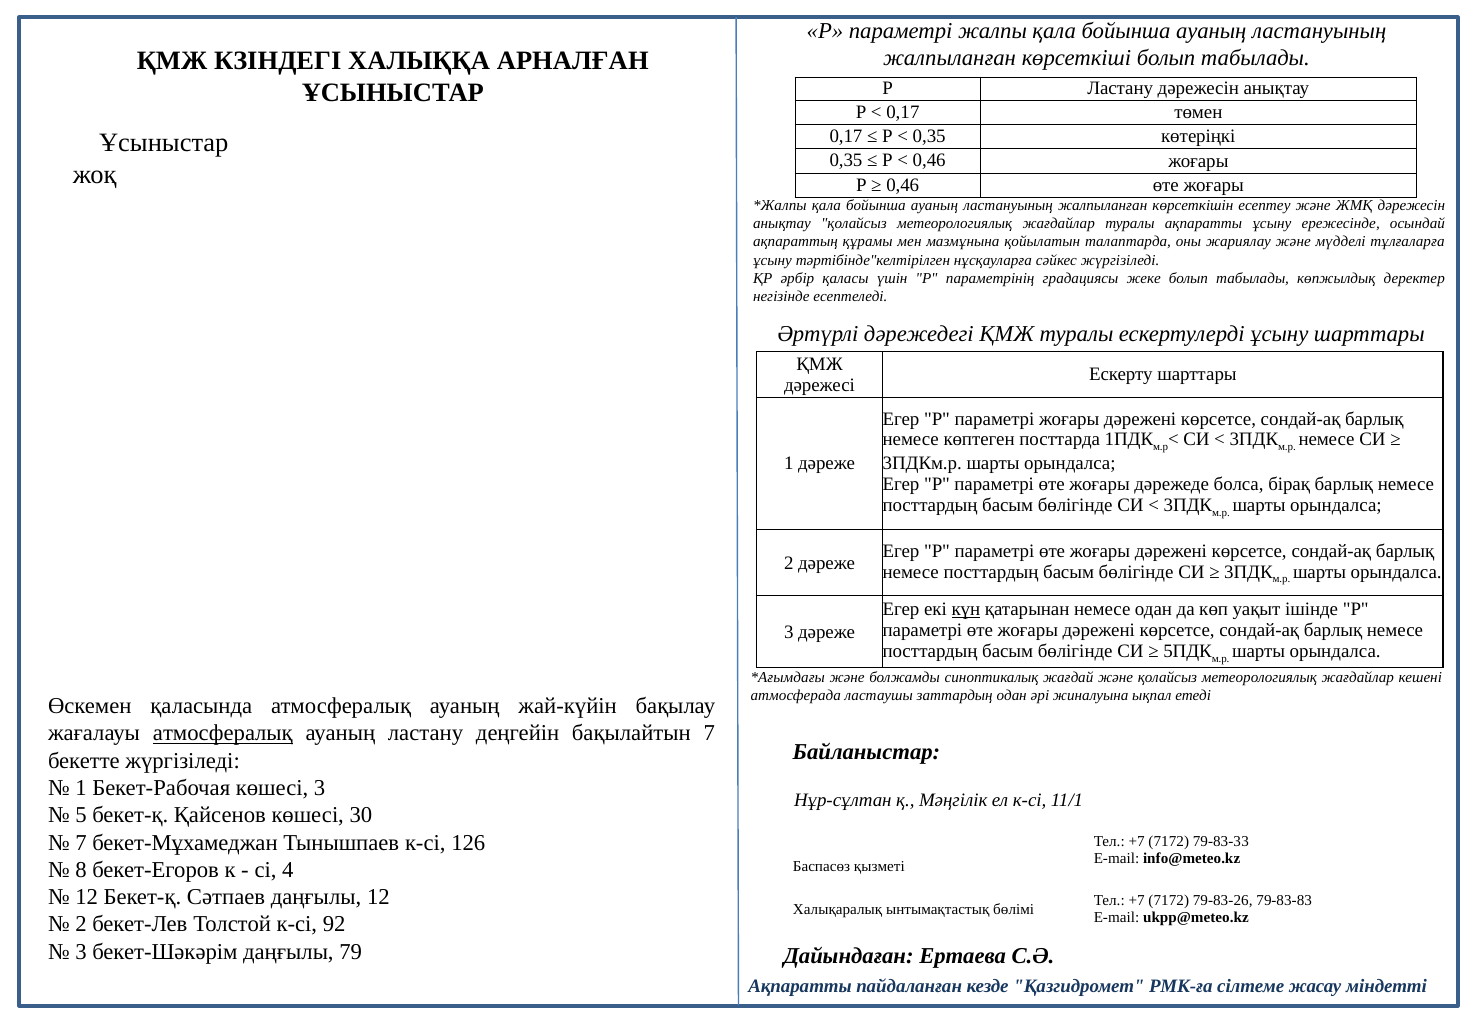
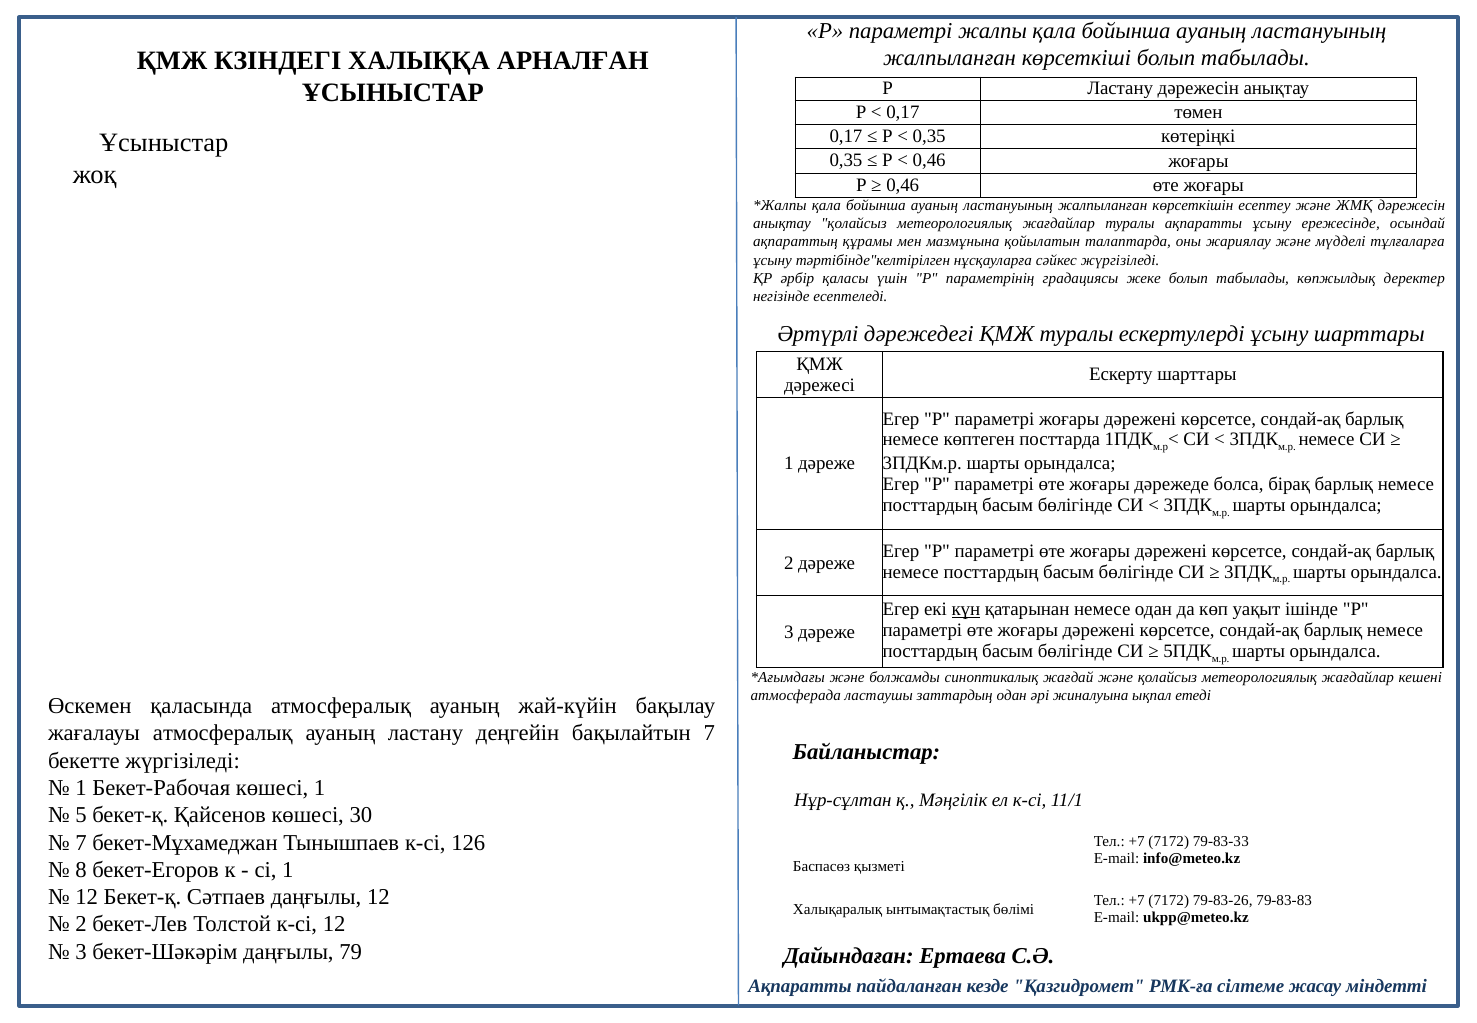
атмосфералық at (223, 733) underline: present -> none
көшесі 3: 3 -> 1
сі 4: 4 -> 1
к-сі 92: 92 -> 12
